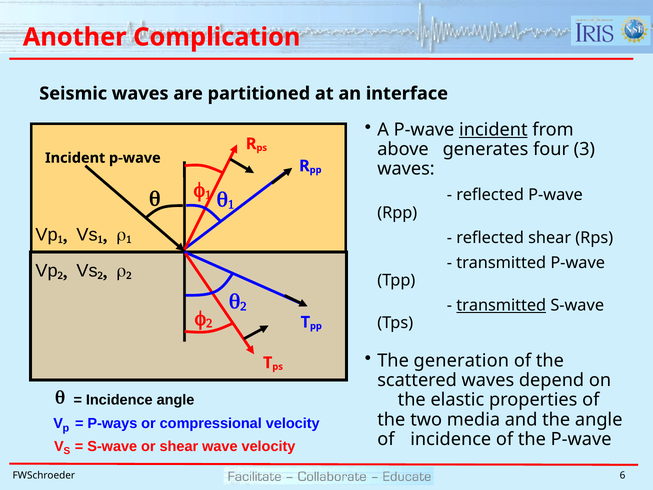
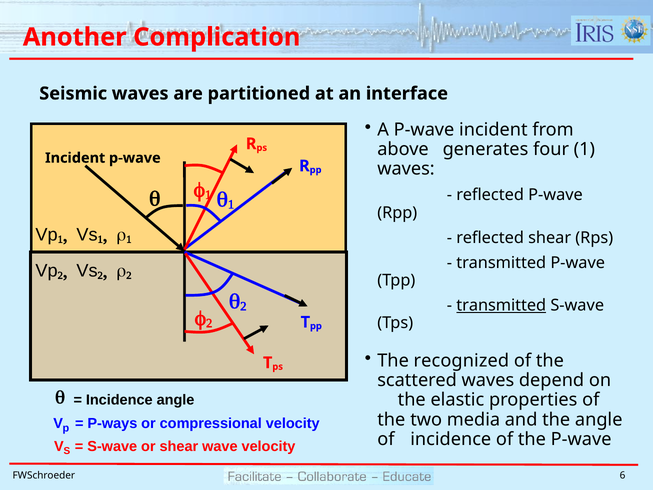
incident at (493, 130) underline: present -> none
four 3: 3 -> 1
generation: generation -> recognized
